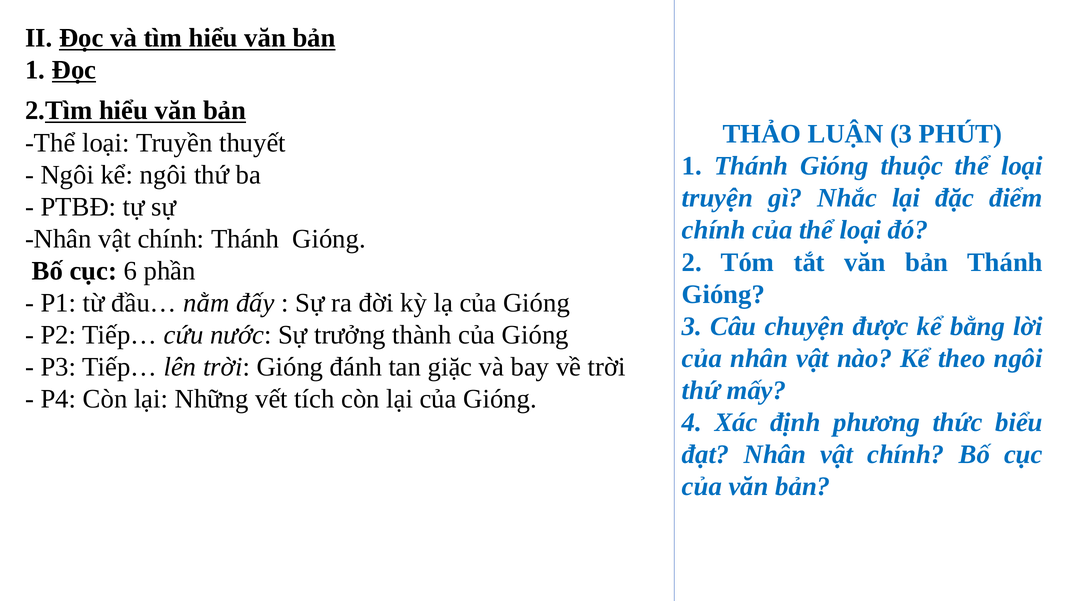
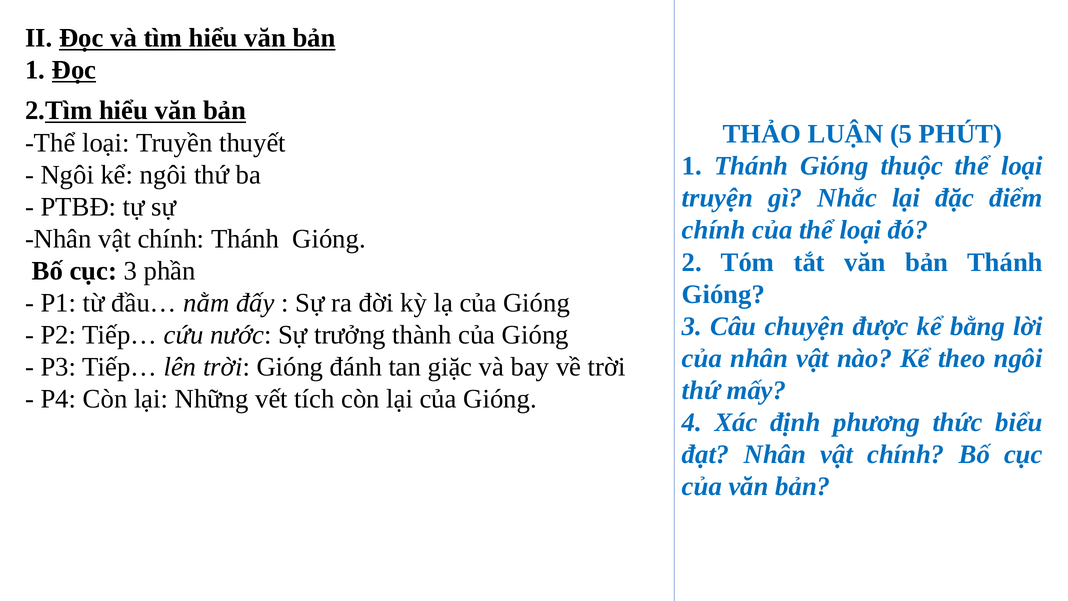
LUẬN 3: 3 -> 5
cục 6: 6 -> 3
